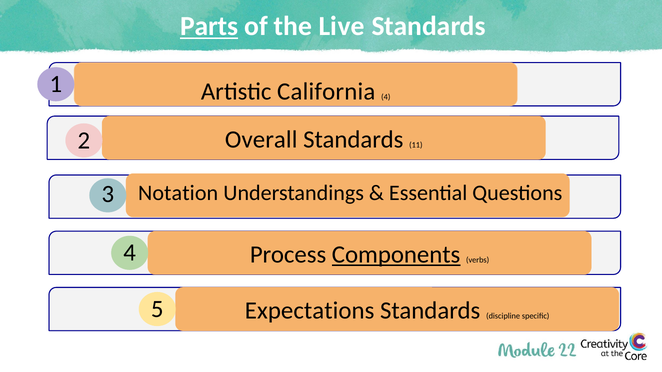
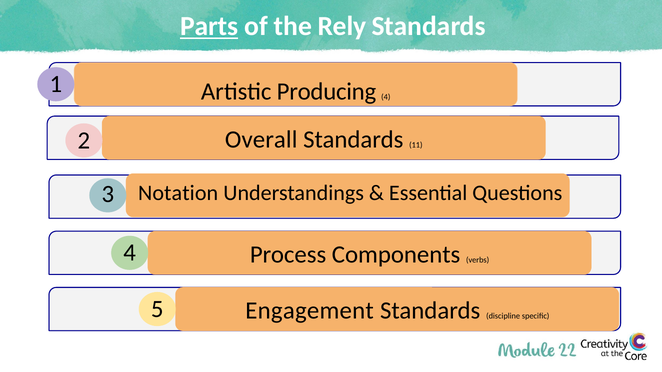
Live: Live -> Rely
California: California -> Producing
Components underline: present -> none
Expectations: Expectations -> Engagement
